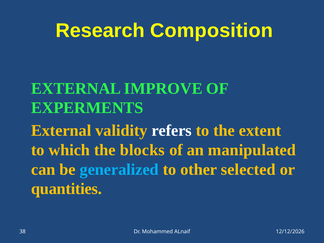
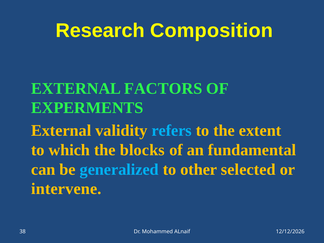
IMPROVE: IMPROVE -> FACTORS
refers colour: white -> light blue
manipulated: manipulated -> fundamental
quantities: quantities -> intervene
